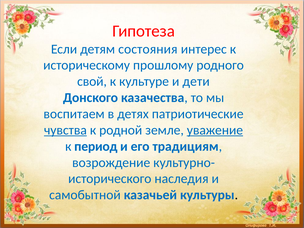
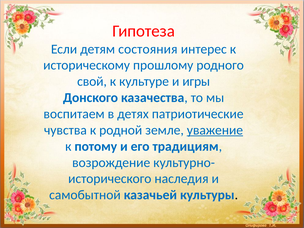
дети: дети -> игры
чувства underline: present -> none
период: период -> потому
